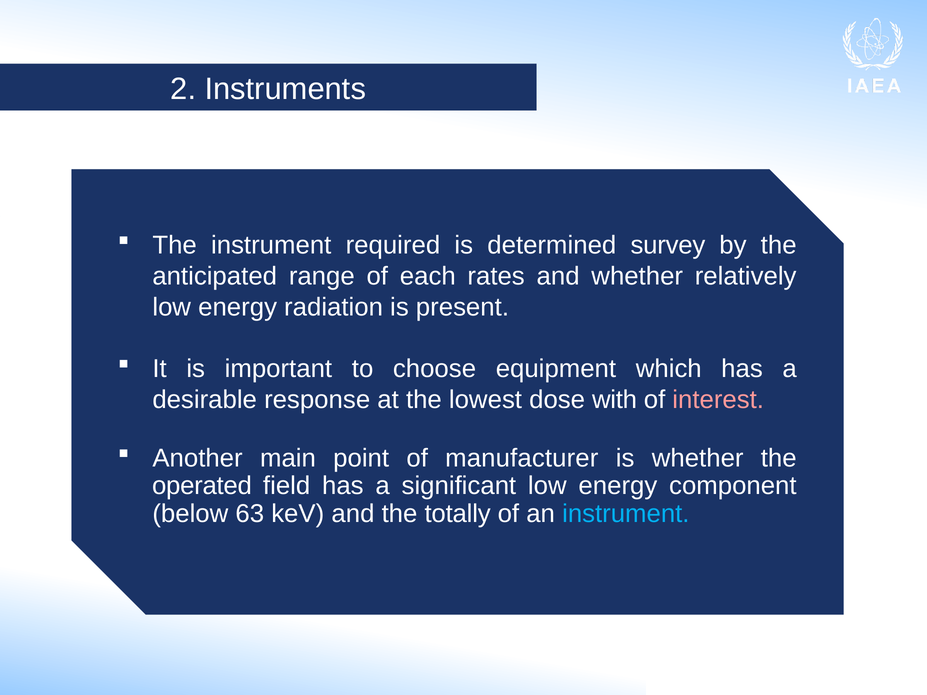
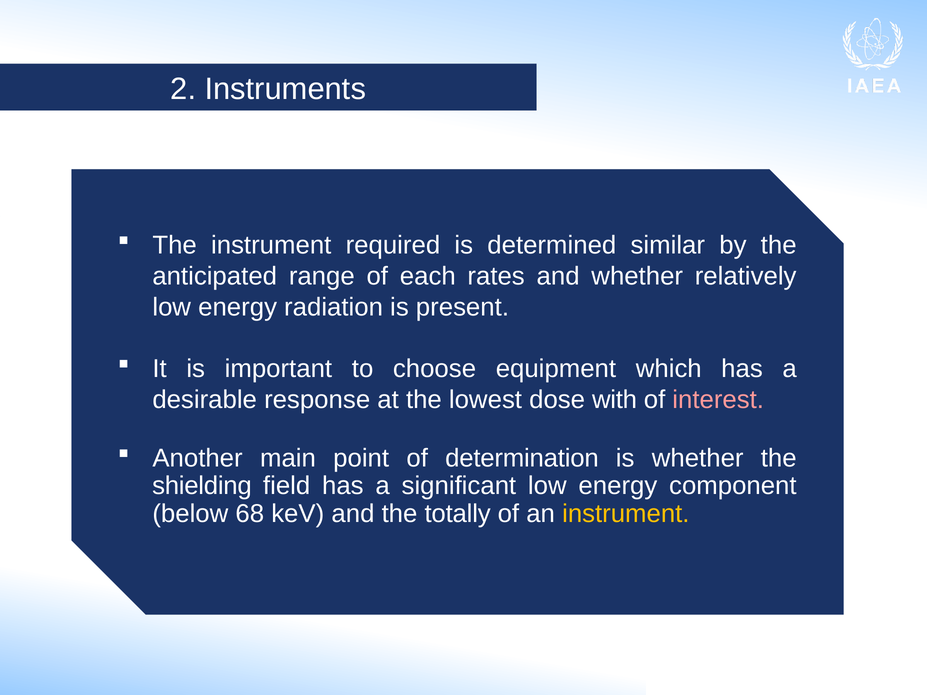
survey: survey -> similar
manufacturer: manufacturer -> determination
operated: operated -> shielding
63: 63 -> 68
instrument at (626, 514) colour: light blue -> yellow
